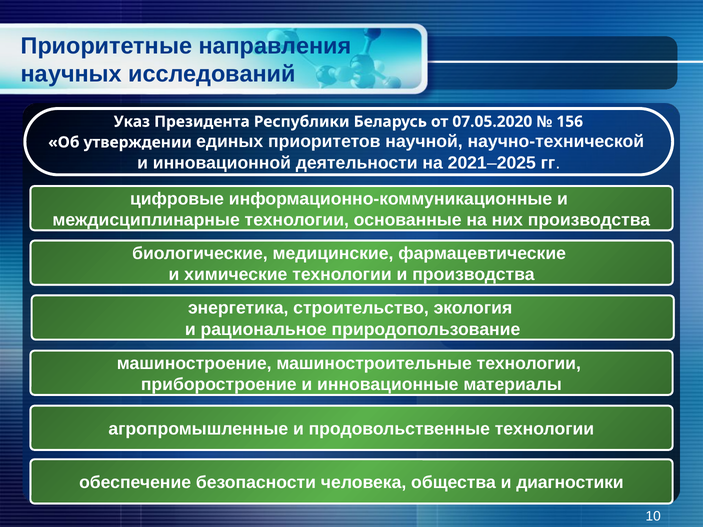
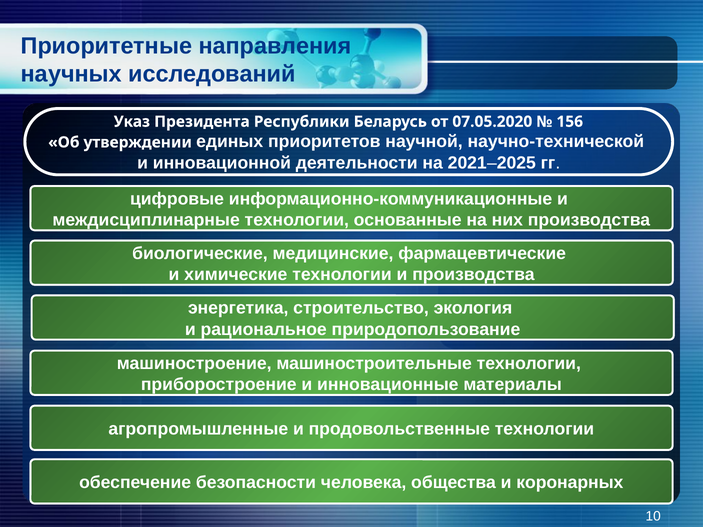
диагностики: диагностики -> коронарных
